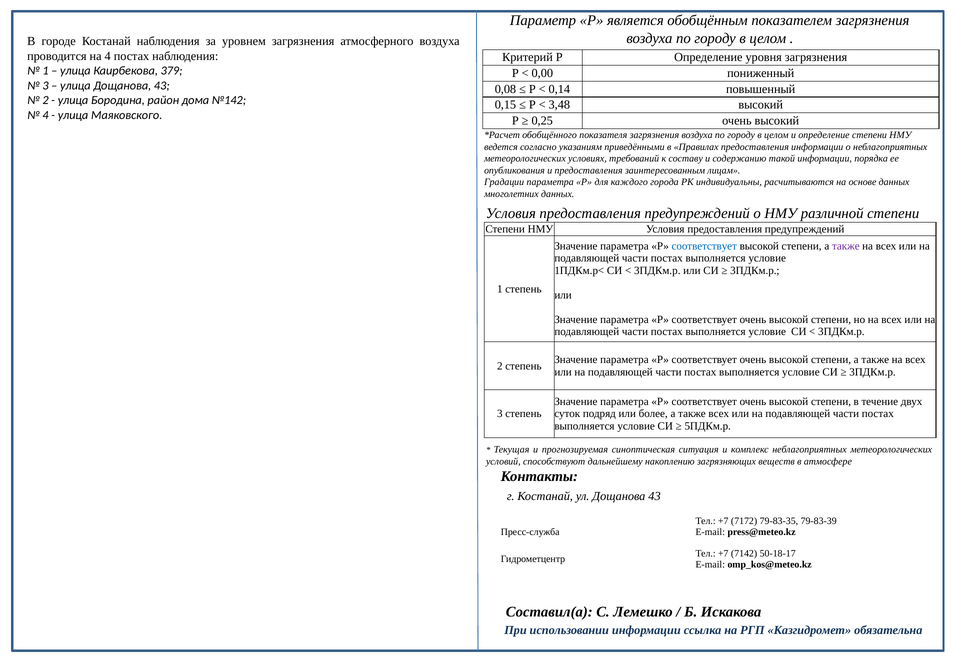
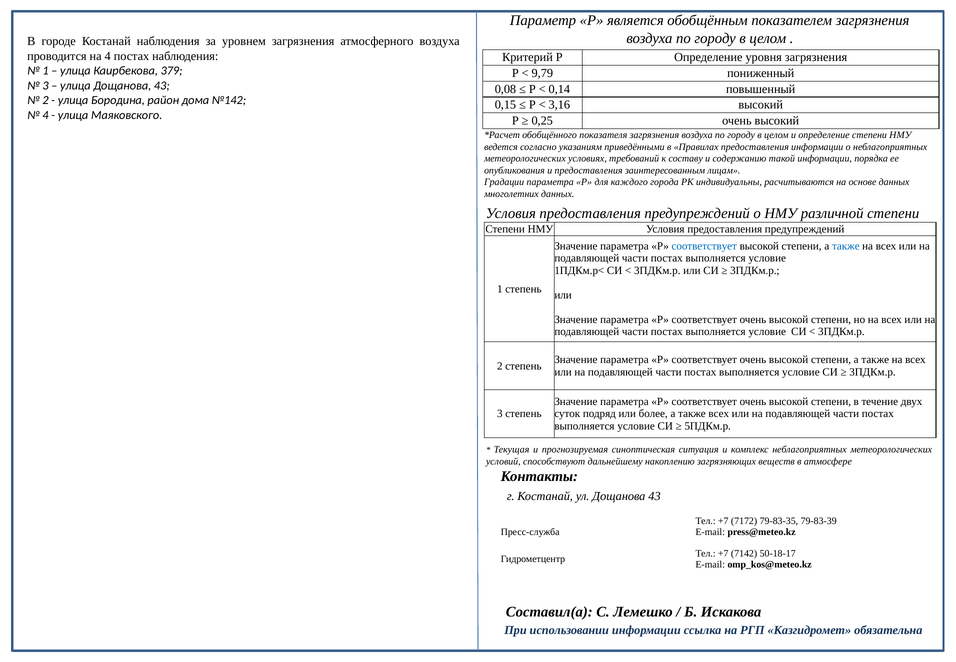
0,00: 0,00 -> 9,79
3,48: 3,48 -> 3,16
также at (846, 246) colour: purple -> blue
